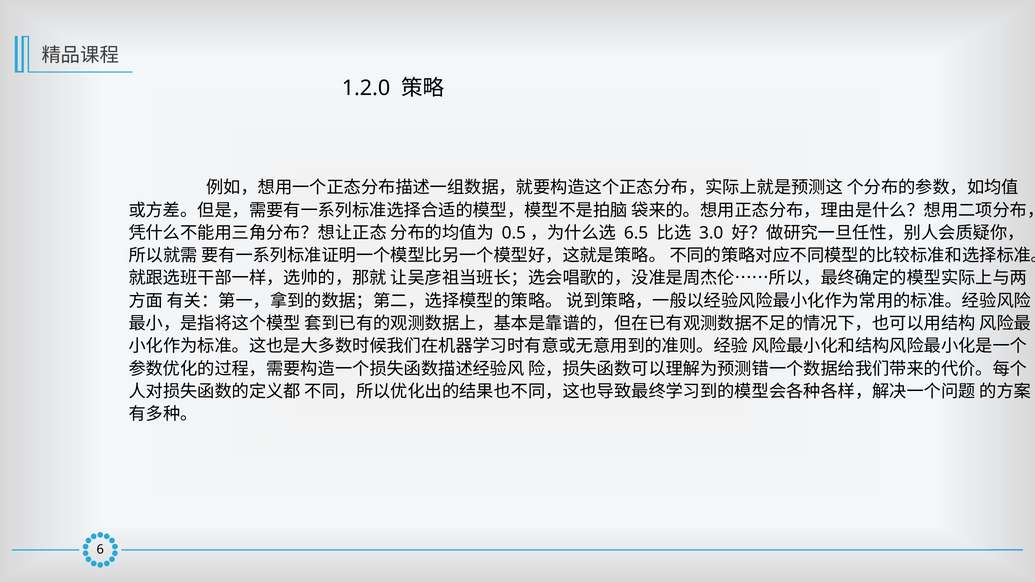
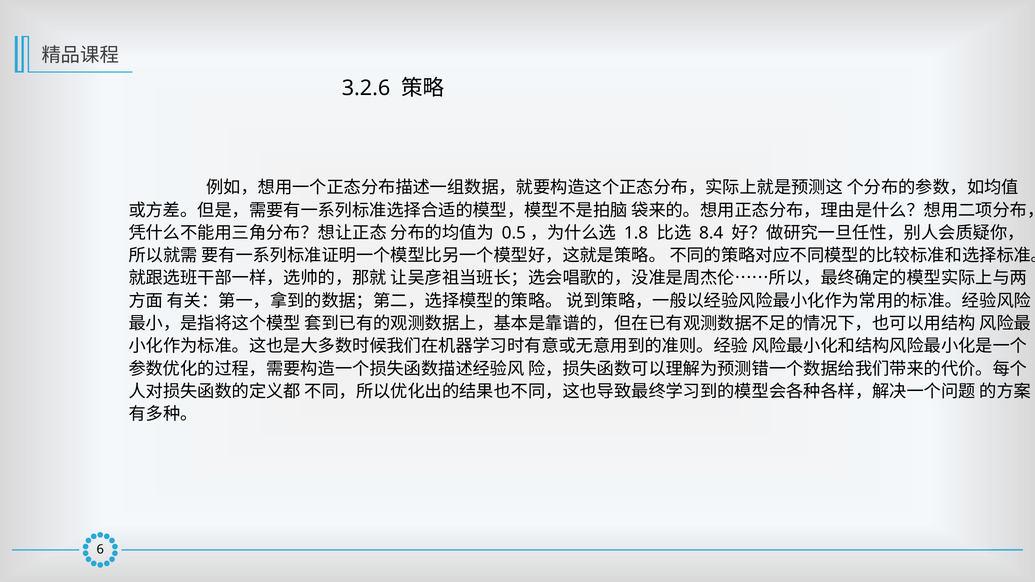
1.2.0: 1.2.0 -> 3.2.6
6.5: 6.5 -> 1.8
3.0: 3.0 -> 8.4
